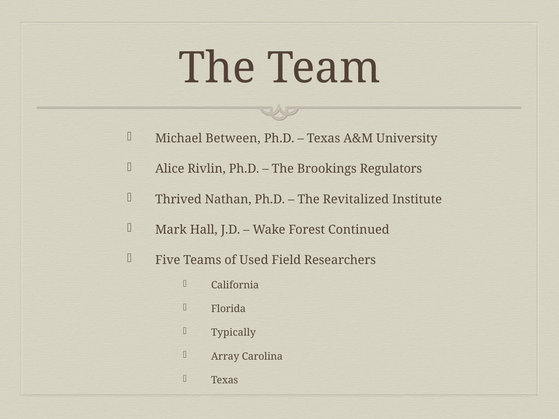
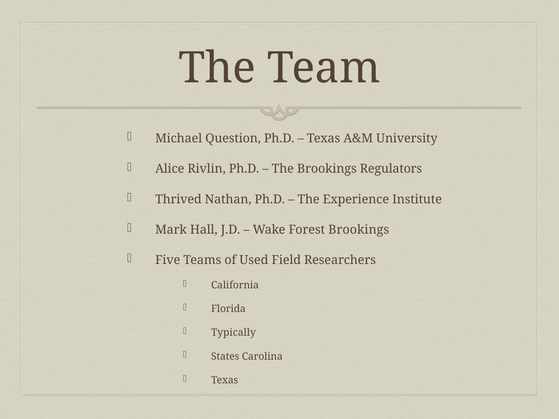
Between: Between -> Question
Revitalized: Revitalized -> Experience
Forest Continued: Continued -> Brookings
Array: Array -> States
